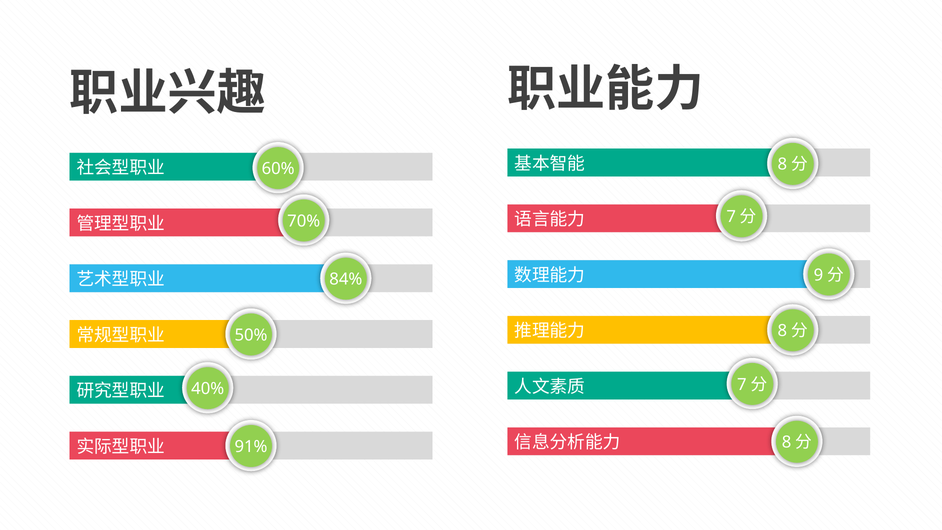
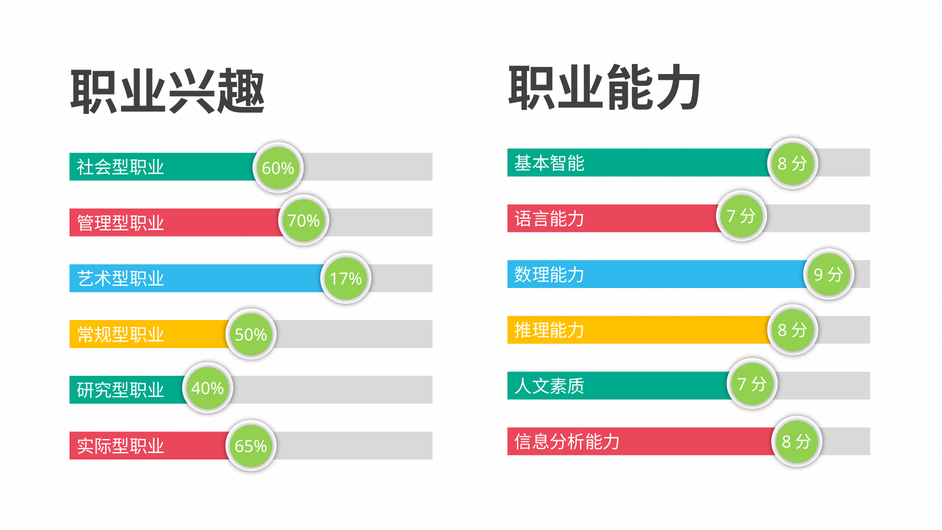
84%: 84% -> 17%
91%: 91% -> 65%
